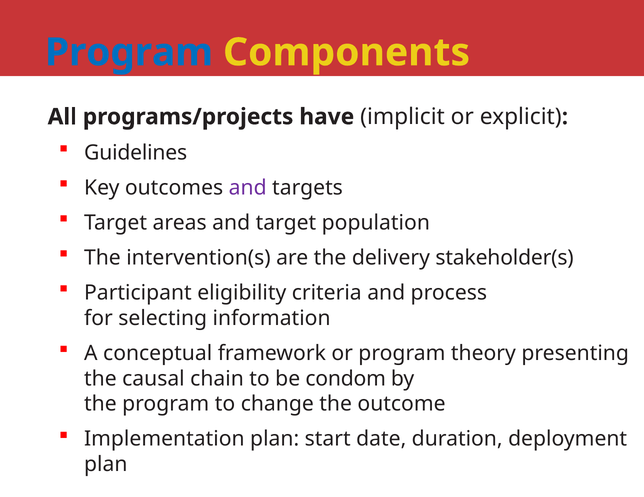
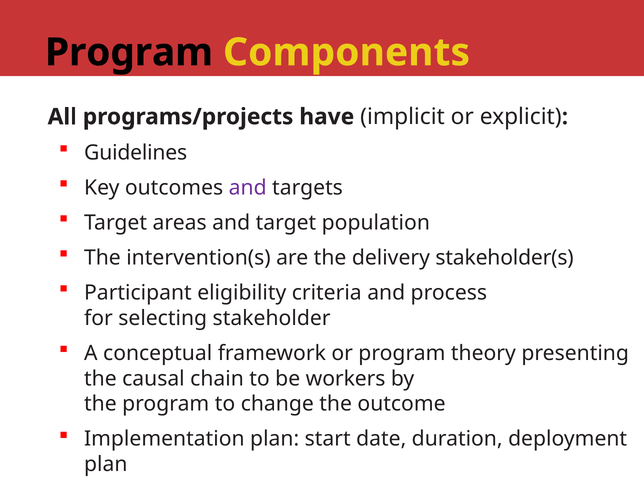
Program at (129, 53) colour: blue -> black
information: information -> stakeholder
condom: condom -> workers
